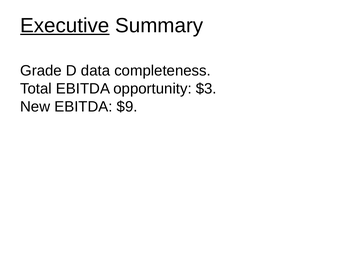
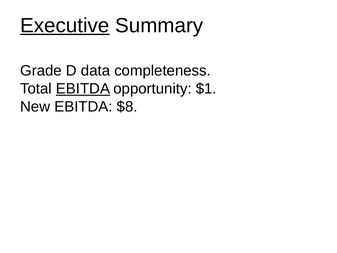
EBITDA at (83, 89) underline: none -> present
$3: $3 -> $1
$9: $9 -> $8
